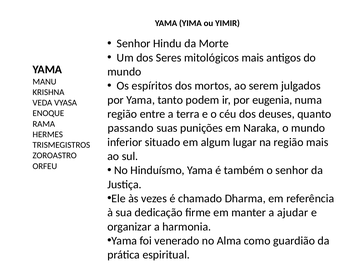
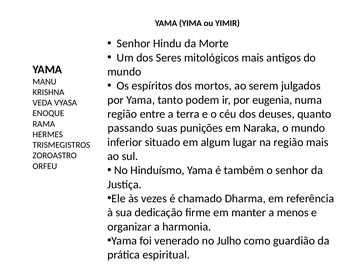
ajudar: ajudar -> menos
Alma: Alma -> Julho
